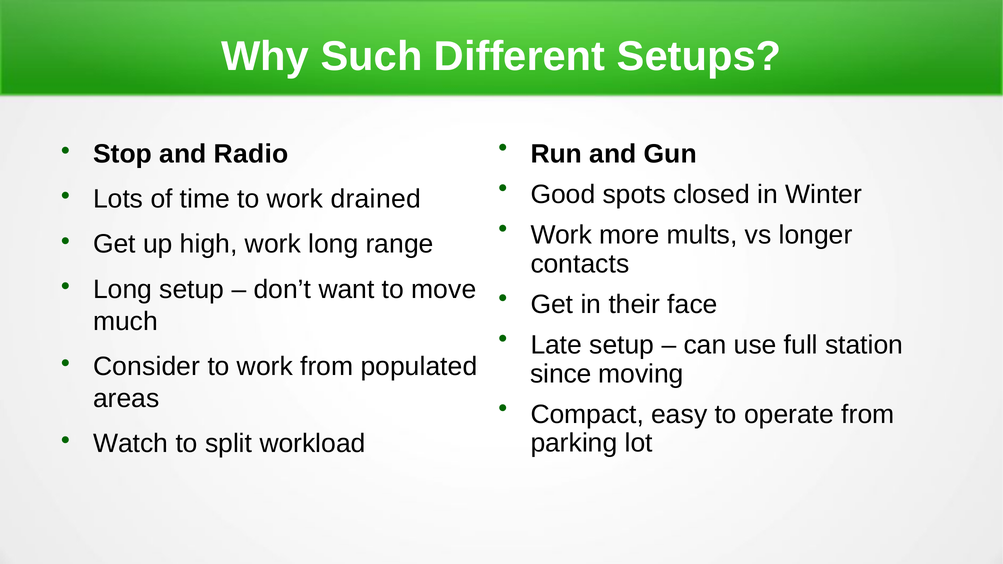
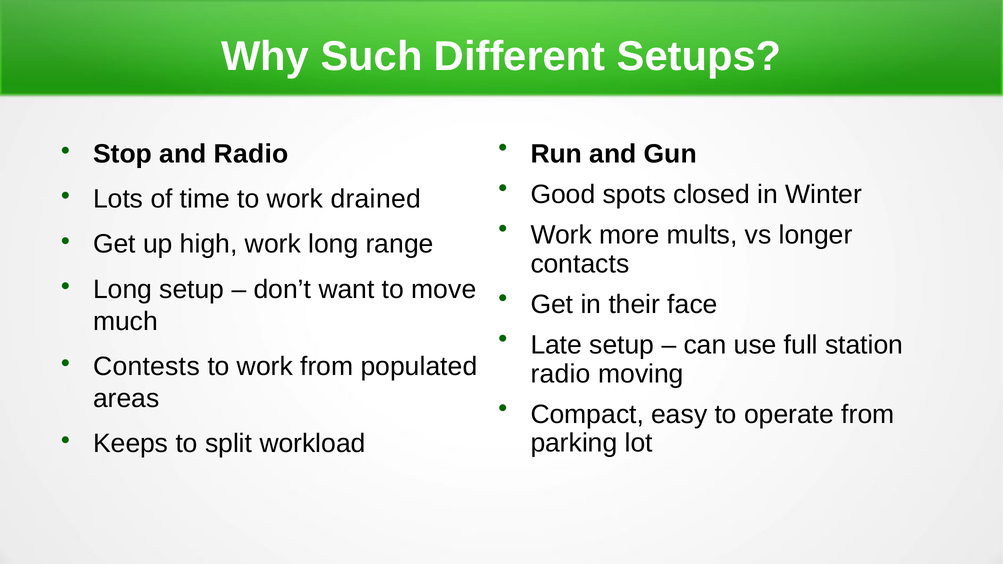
Consider: Consider -> Contests
since at (561, 374): since -> radio
Watch: Watch -> Keeps
